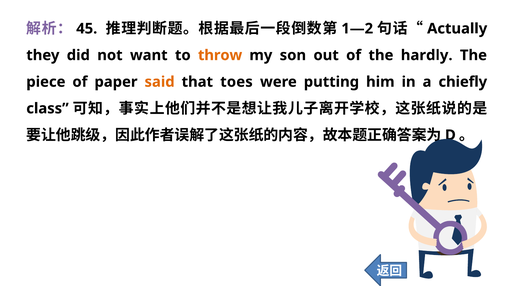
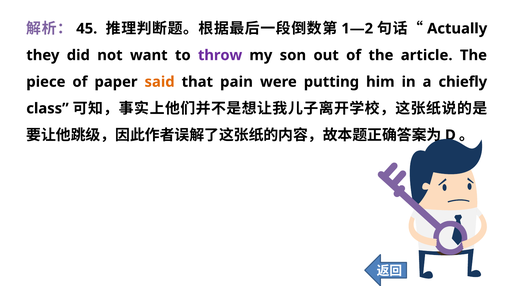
throw colour: orange -> purple
hardly: hardly -> article
toes: toes -> pain
